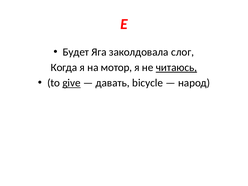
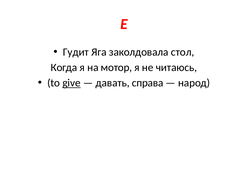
Будет: Будет -> Гудит
слог: слог -> стол
читаюсь underline: present -> none
bicycle: bicycle -> справа
